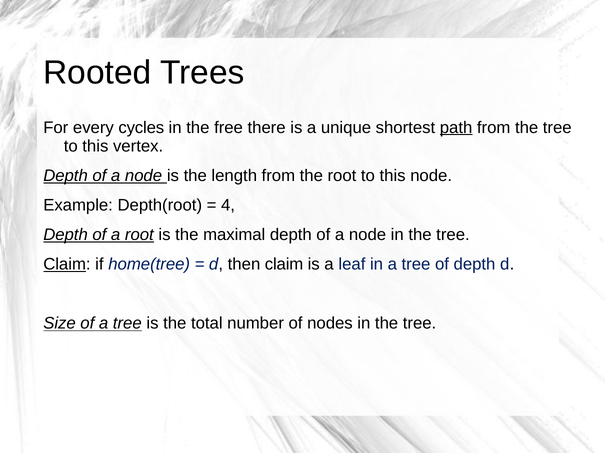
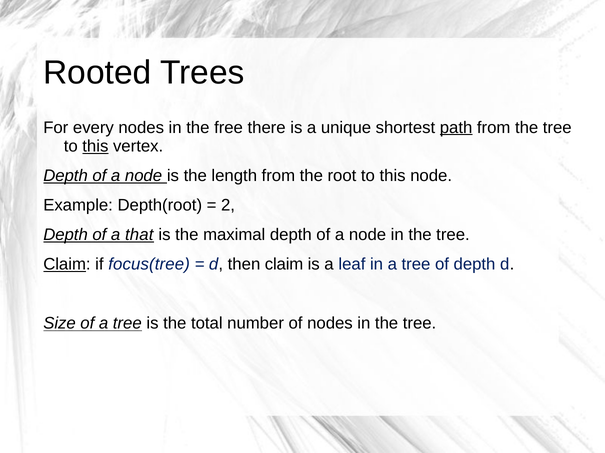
every cycles: cycles -> nodes
this at (95, 146) underline: none -> present
4: 4 -> 2
a root: root -> that
home(tree: home(tree -> focus(tree
